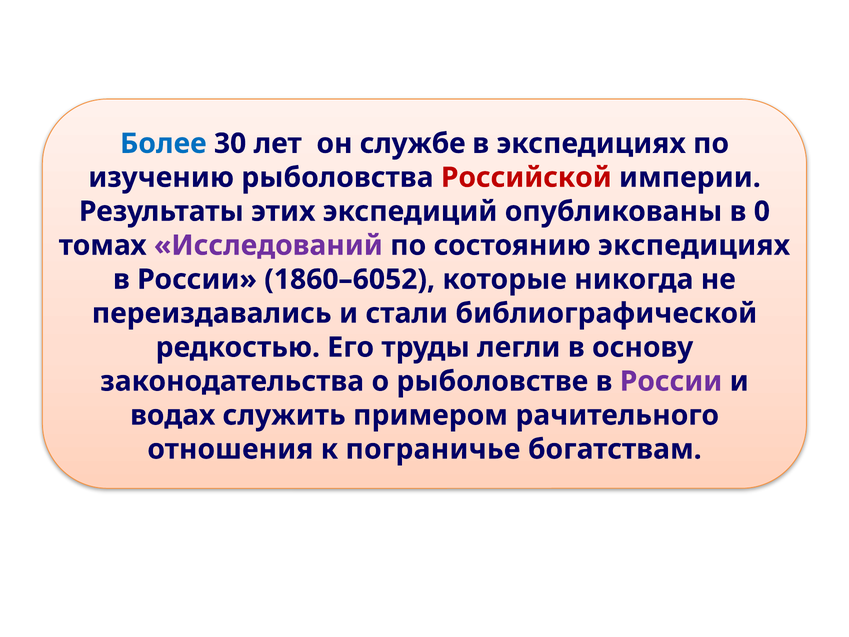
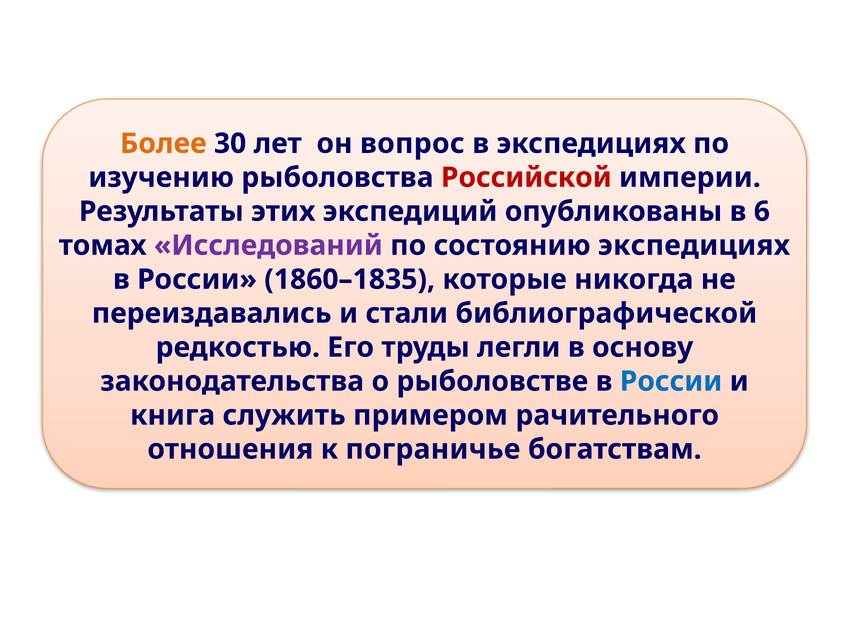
Более colour: blue -> orange
службе: службе -> вопрос
0: 0 -> 6
1860–6052: 1860–6052 -> 1860–1835
России at (671, 381) colour: purple -> blue
водах: водах -> книга
